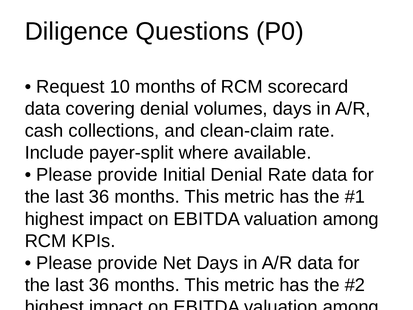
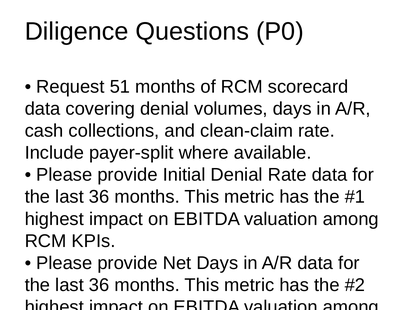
10: 10 -> 51
